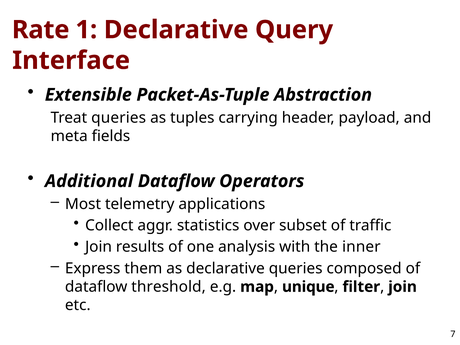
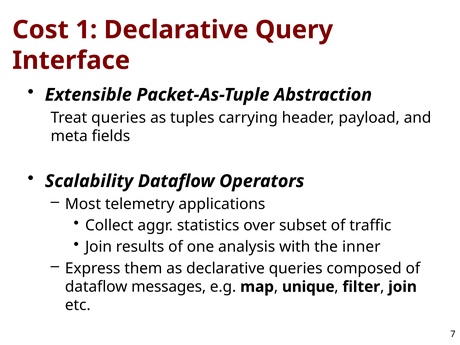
Rate: Rate -> Cost
Additional: Additional -> Scalability
threshold: threshold -> messages
